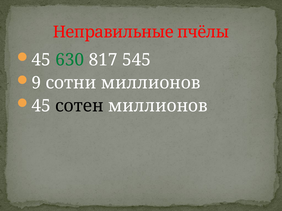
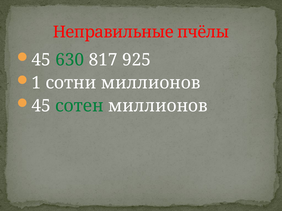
545: 545 -> 925
9: 9 -> 1
сотен colour: black -> green
